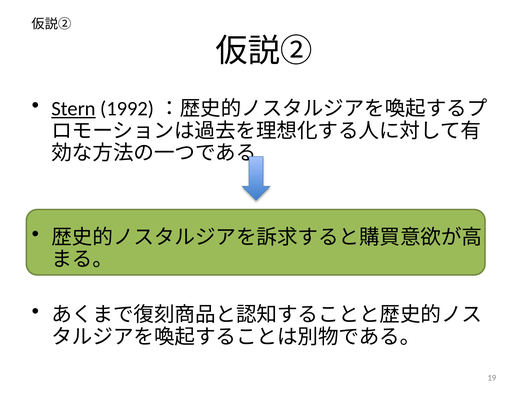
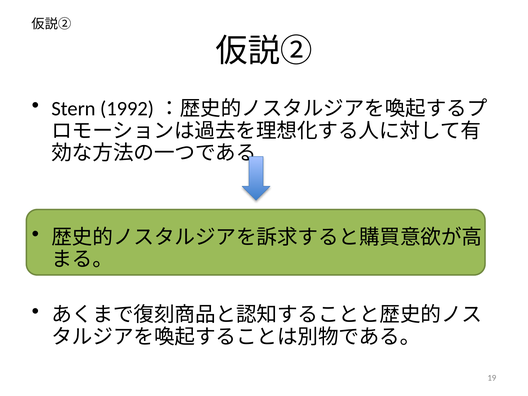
Stern underline: present -> none
